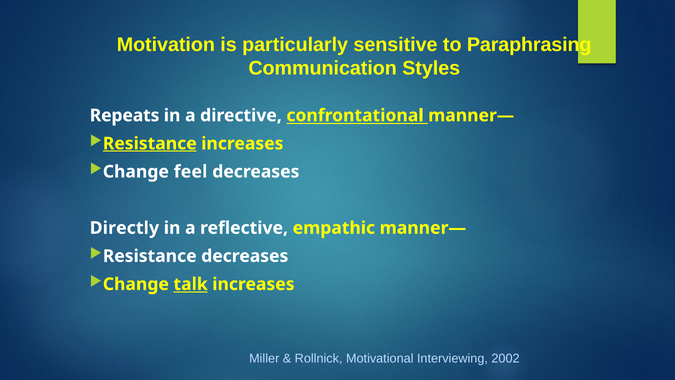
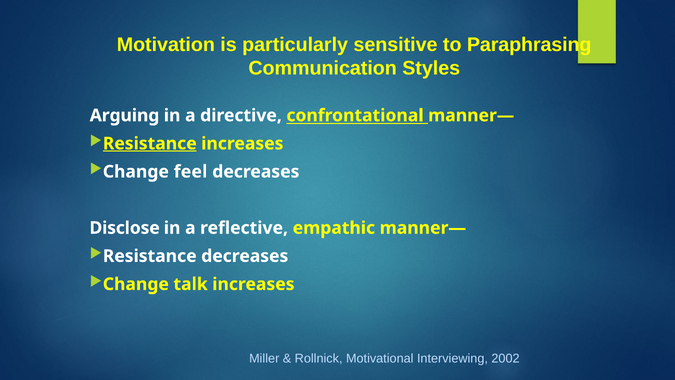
Repeats: Repeats -> Arguing
Directly: Directly -> Disclose
talk underline: present -> none
